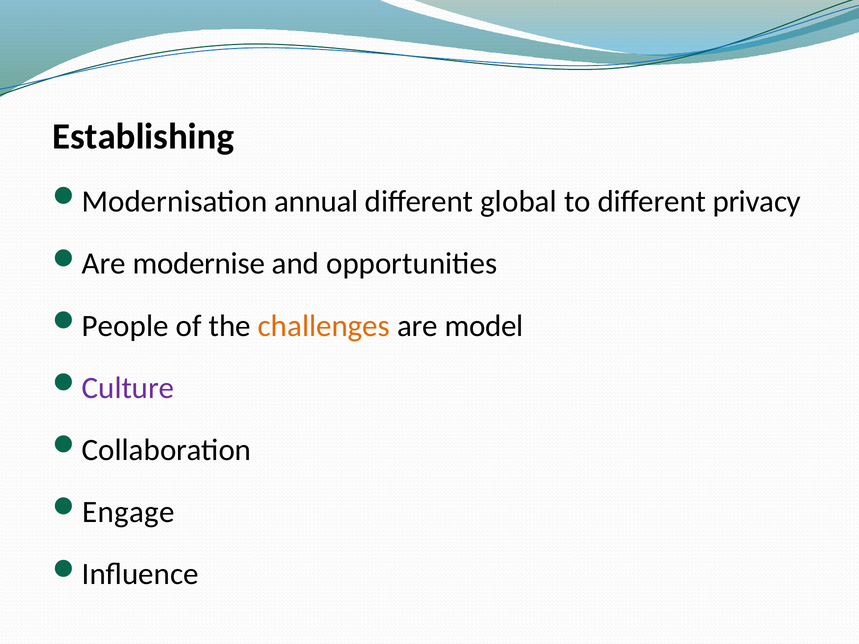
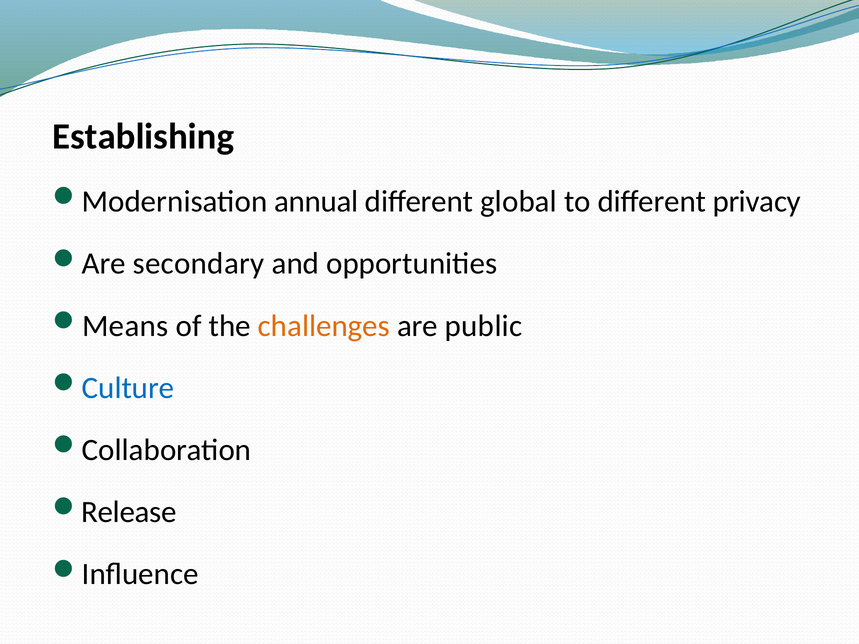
modernise: modernise -> secondary
People: People -> Means
model: model -> public
Culture colour: purple -> blue
Engage: Engage -> Release
